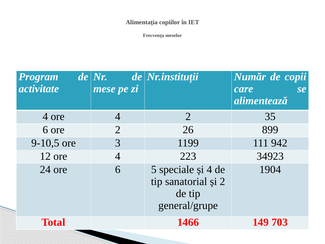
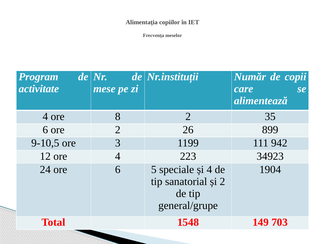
4 ore 4: 4 -> 8
1466: 1466 -> 1548
